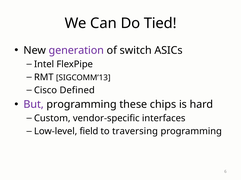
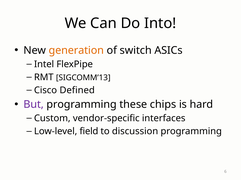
Tied: Tied -> Into
generation colour: purple -> orange
traversing: traversing -> discussion
